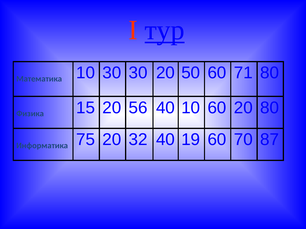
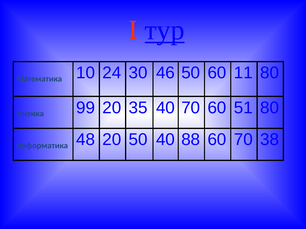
10 30: 30 -> 24
30 20: 20 -> 46
71: 71 -> 11
15: 15 -> 99
56: 56 -> 35
40 10: 10 -> 70
60 20: 20 -> 51
75: 75 -> 48
20 32: 32 -> 50
19: 19 -> 88
87: 87 -> 38
